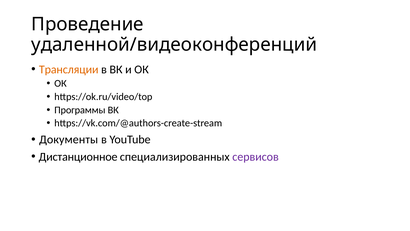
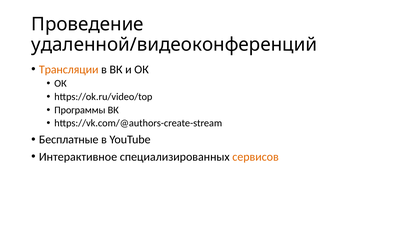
Документы: Документы -> Бесплатные
Дистанционное: Дистанционное -> Интерактивное
сервисов colour: purple -> orange
